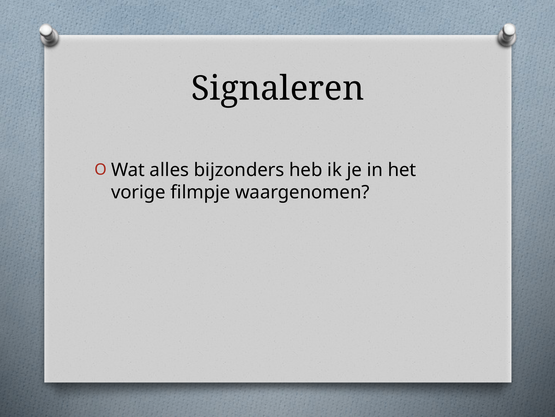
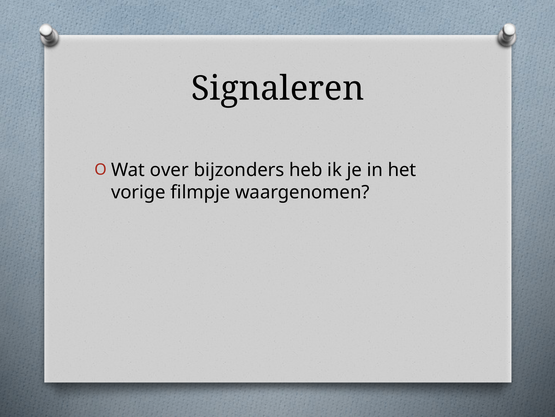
alles: alles -> over
